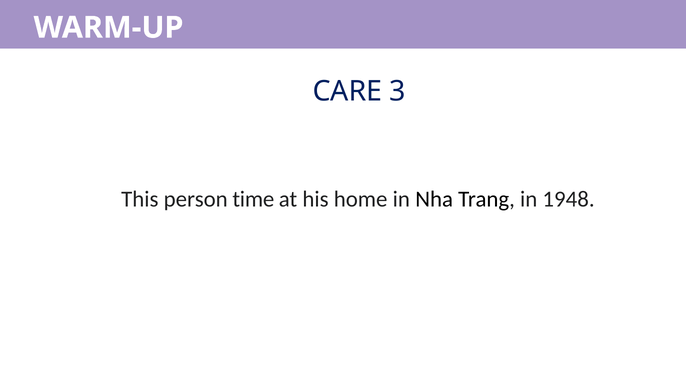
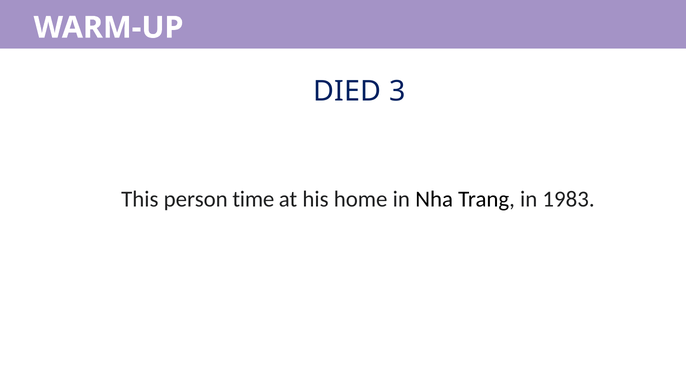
CARE: CARE -> DIED
1948: 1948 -> 1983
